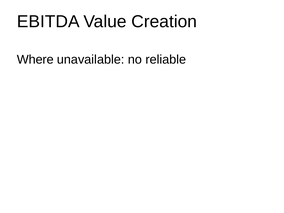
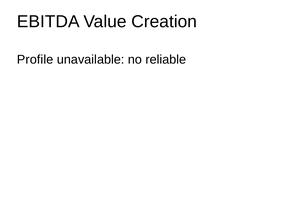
Where: Where -> Profile
